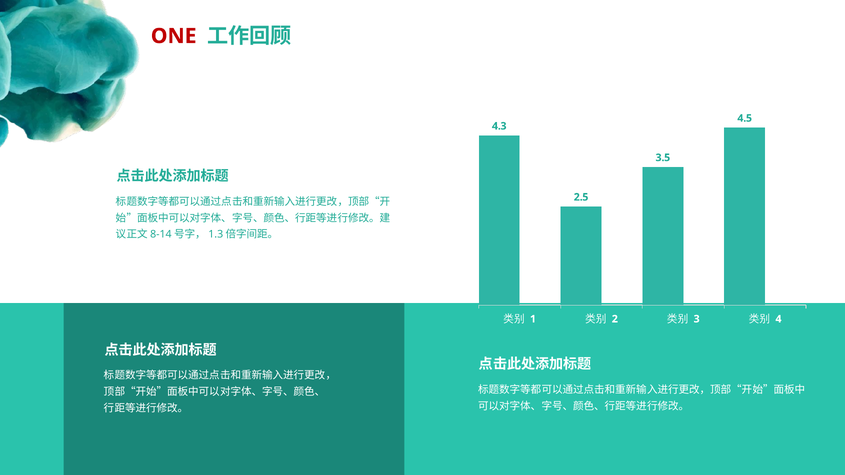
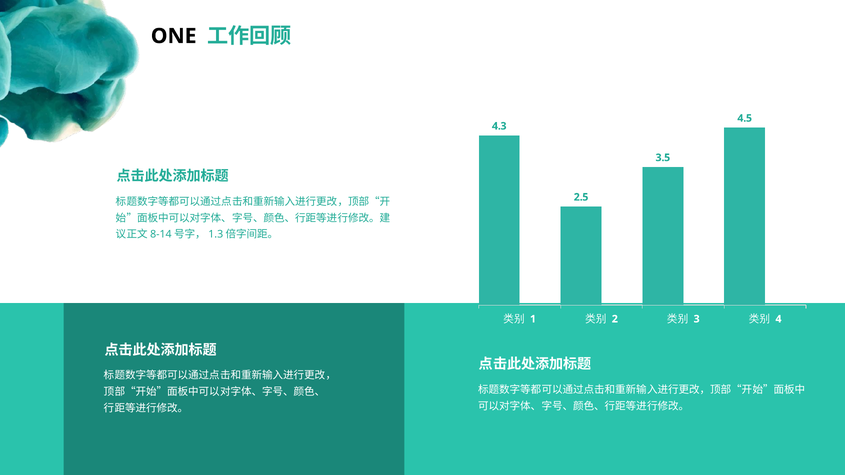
ONE colour: red -> black
